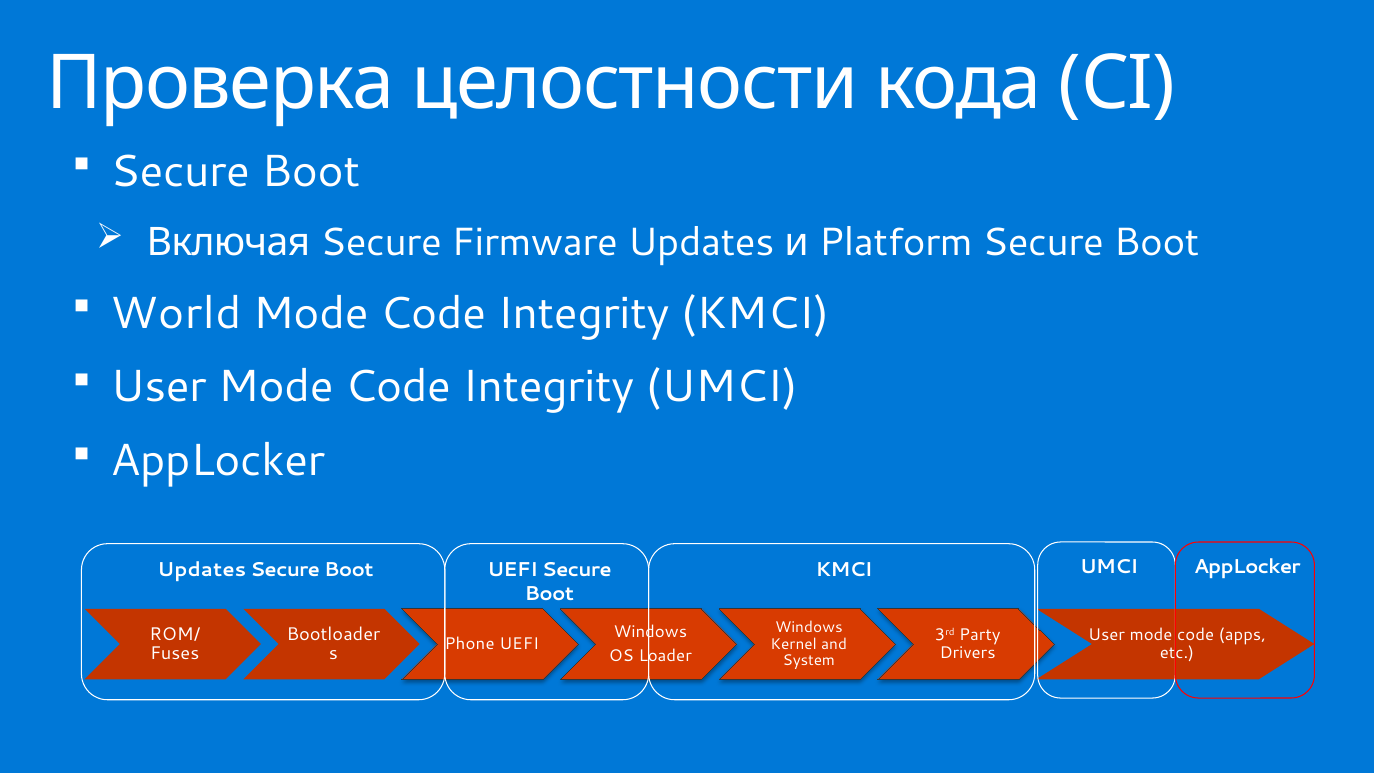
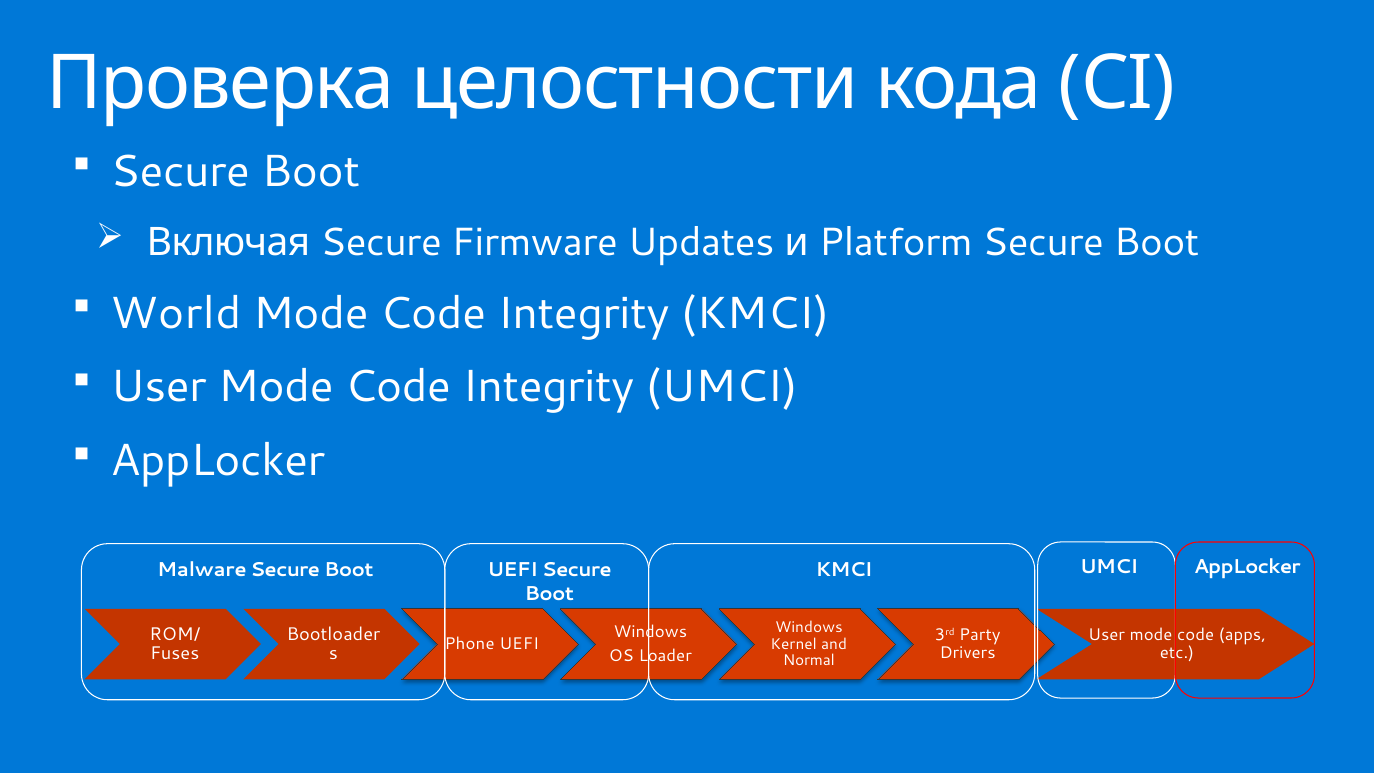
Updates at (202, 570): Updates -> Malware
System: System -> Normal
